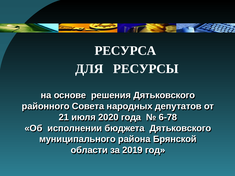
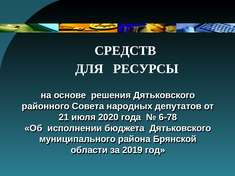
РЕСУРСА: РЕСУРСА -> СРЕДСТВ
